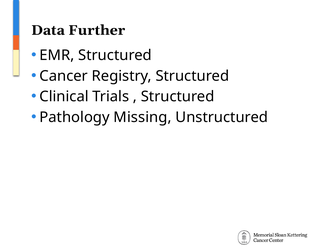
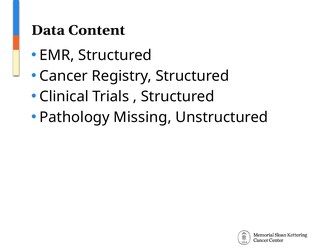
Further: Further -> Content
